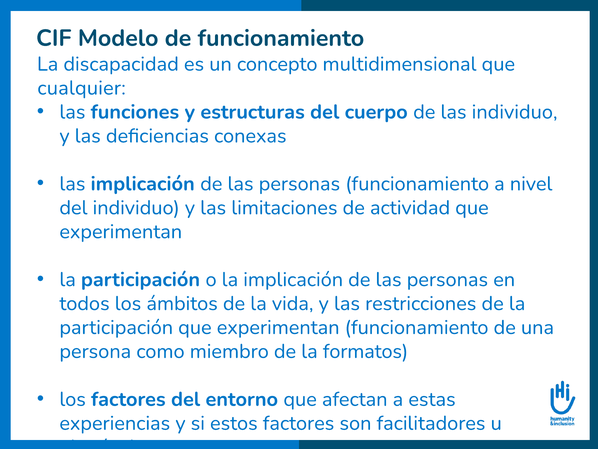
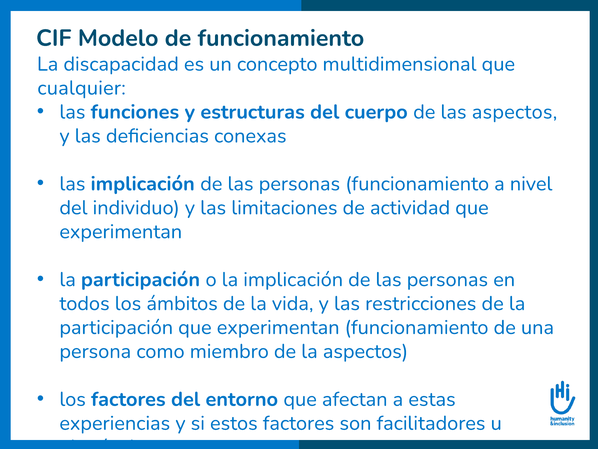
las individuo: individuo -> aspectos
la formatos: formatos -> aspectos
